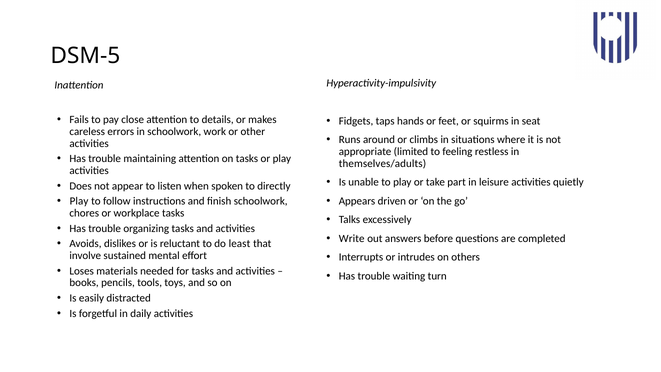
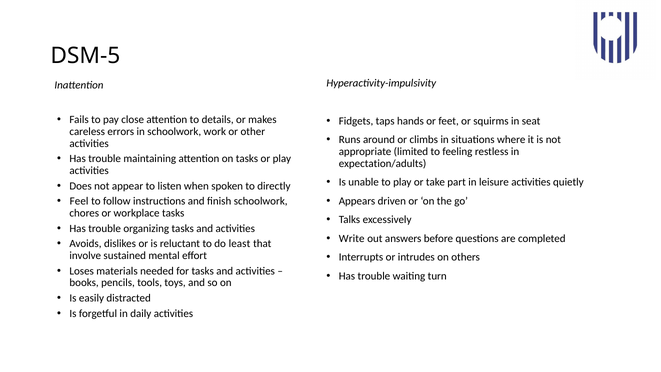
themselves/adults: themselves/adults -> expectation/adults
Play at (79, 201): Play -> Feel
